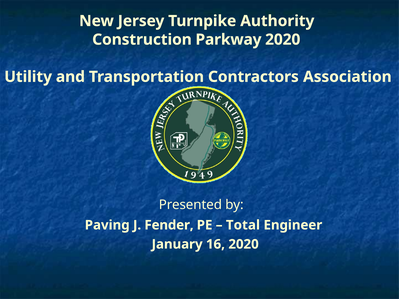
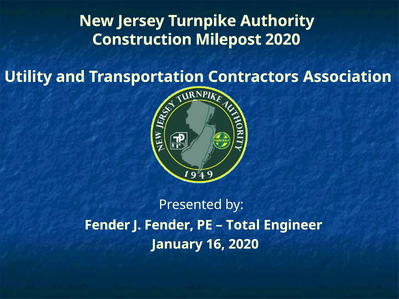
Parkway: Parkway -> Milepost
Paving at (107, 225): Paving -> Fender
